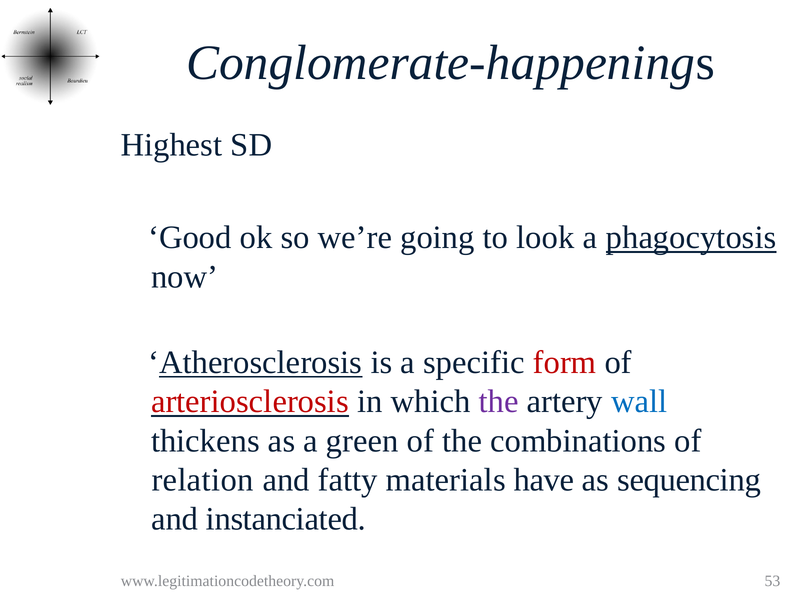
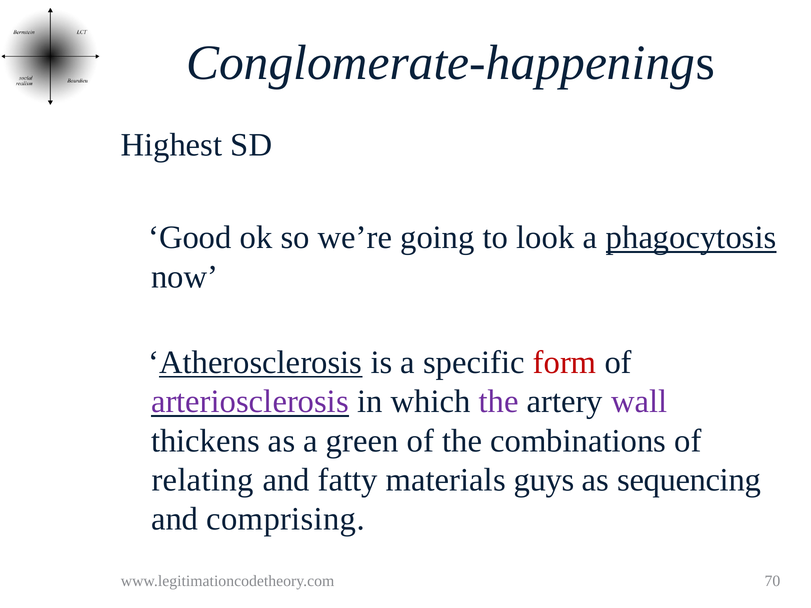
arteriosclerosis colour: red -> purple
wall colour: blue -> purple
relation: relation -> relating
have: have -> guys
instanciated: instanciated -> comprising
53: 53 -> 70
